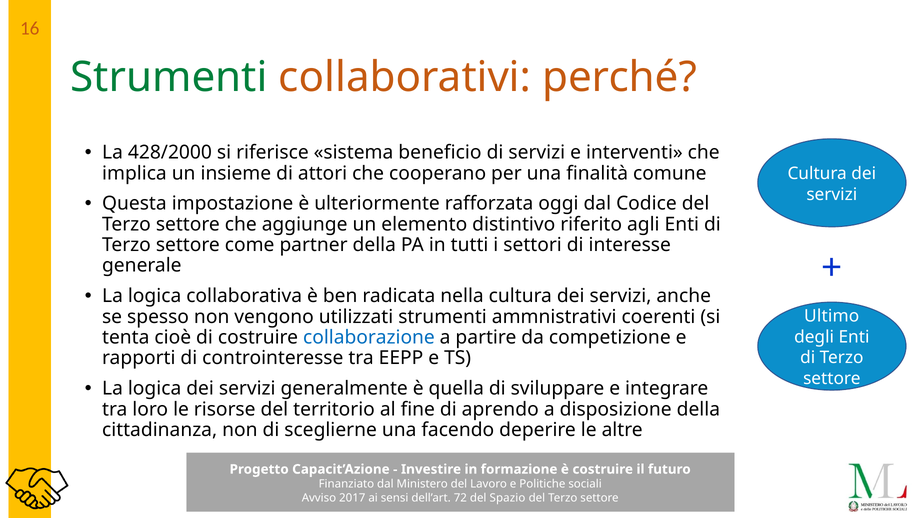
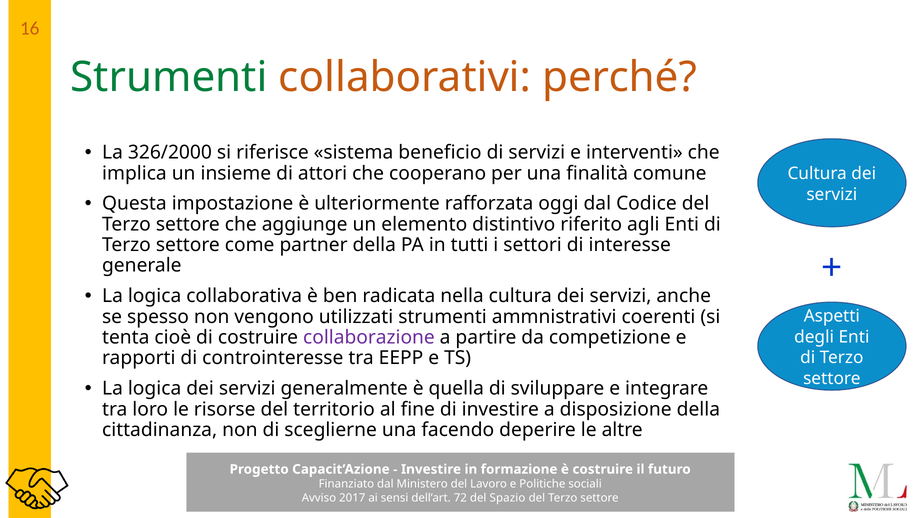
428/2000: 428/2000 -> 326/2000
Ultimo: Ultimo -> Aspetti
collaborazione colour: blue -> purple
di aprendo: aprendo -> investire
